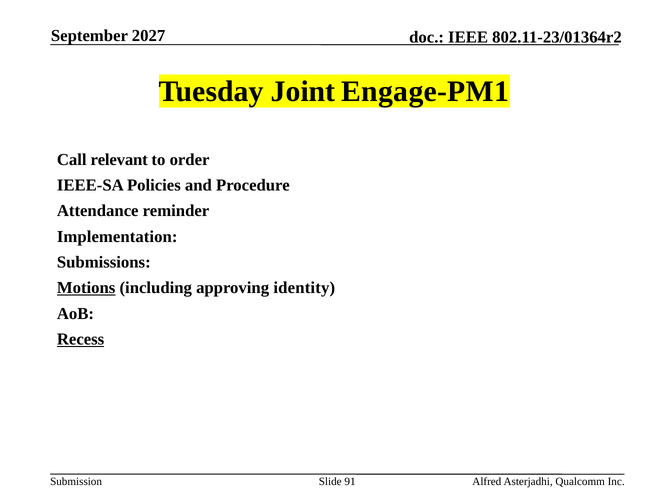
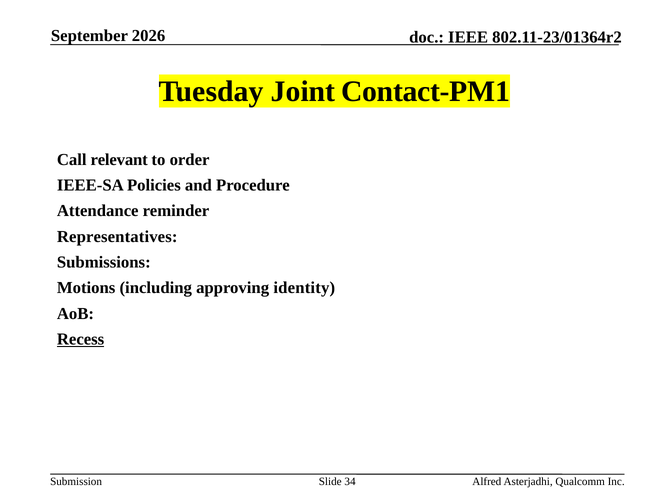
2027: 2027 -> 2026
Engage-PM1: Engage-PM1 -> Contact-PM1
Implementation: Implementation -> Representatives
Motions underline: present -> none
91: 91 -> 34
